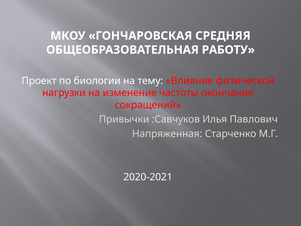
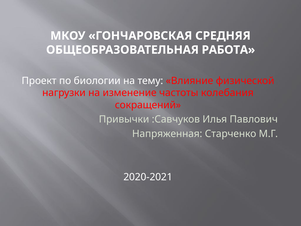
РАБОТУ: РАБОТУ -> РАБОТА
окончания: окончания -> колебания
